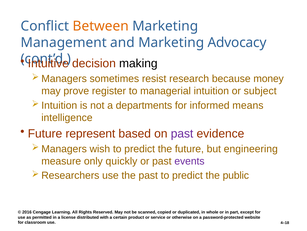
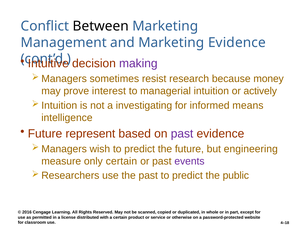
Between colour: orange -> black
Marketing Advocacy: Advocacy -> Evidence
making colour: black -> purple
register: register -> interest
subject: subject -> actively
departments: departments -> investigating
only quickly: quickly -> certain
